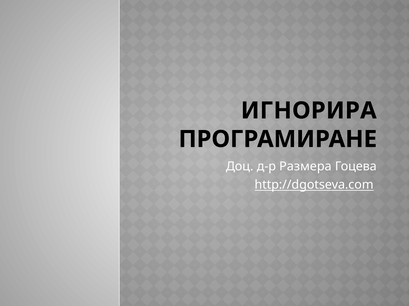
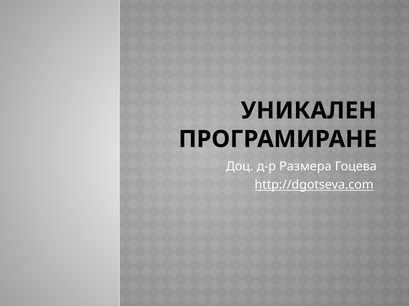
ИГНОРИРА: ИГНОРИРА -> УНИКАЛЕН
